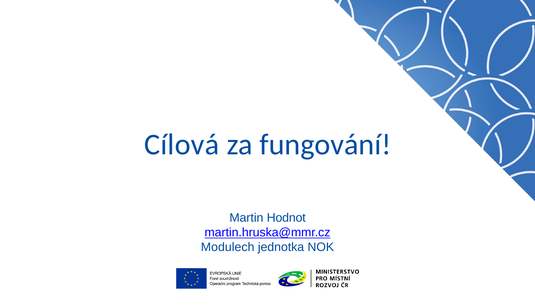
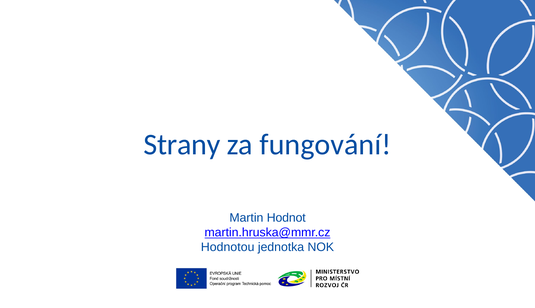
Cílová: Cílová -> Strany
Modulech: Modulech -> Hodnotou
